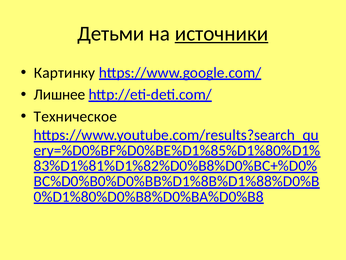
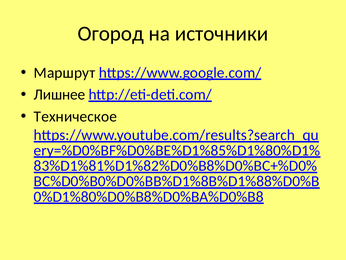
Детьми: Детьми -> Огород
источники underline: present -> none
Картинку: Картинку -> Маршрут
